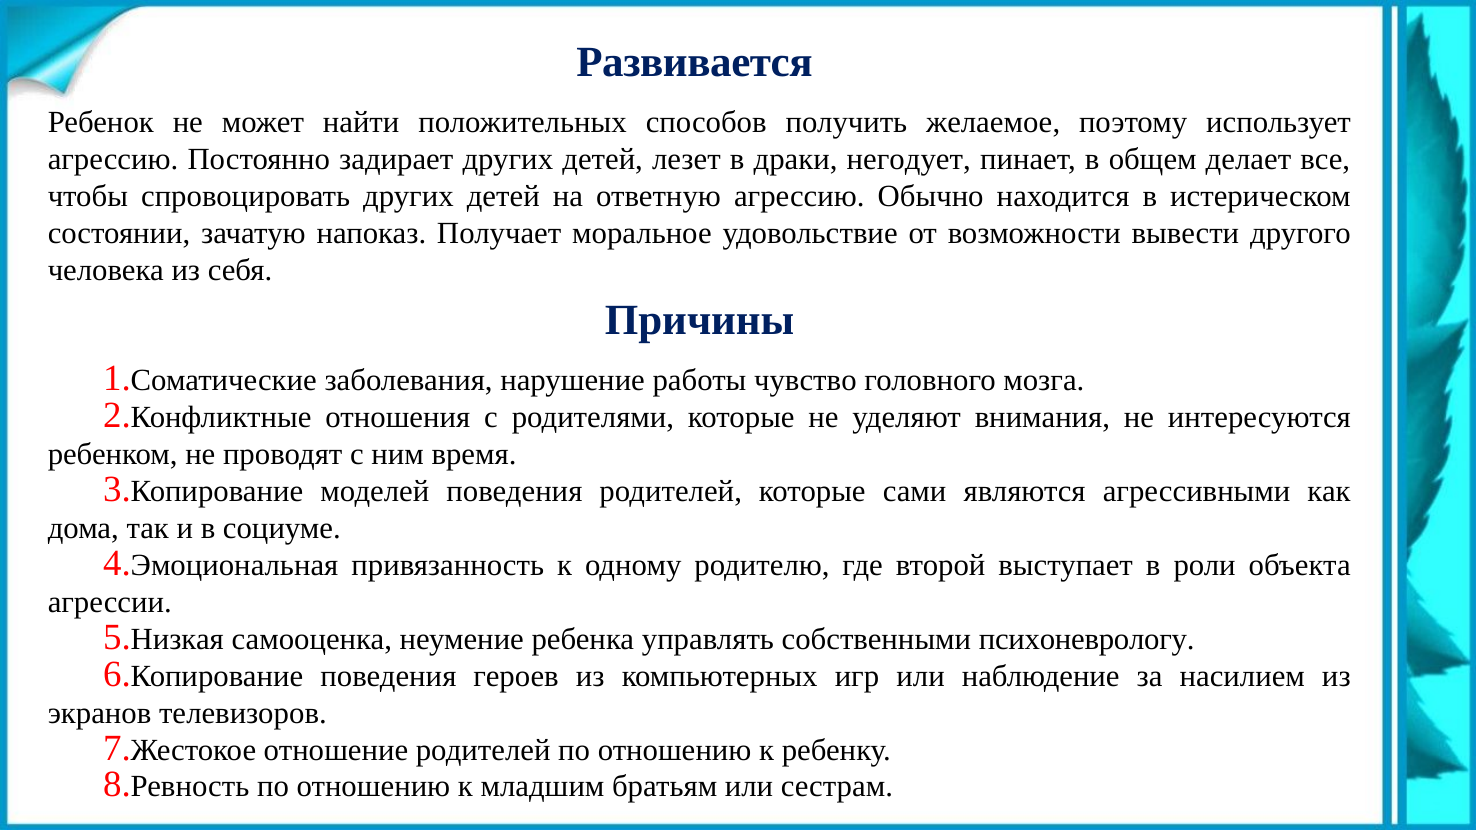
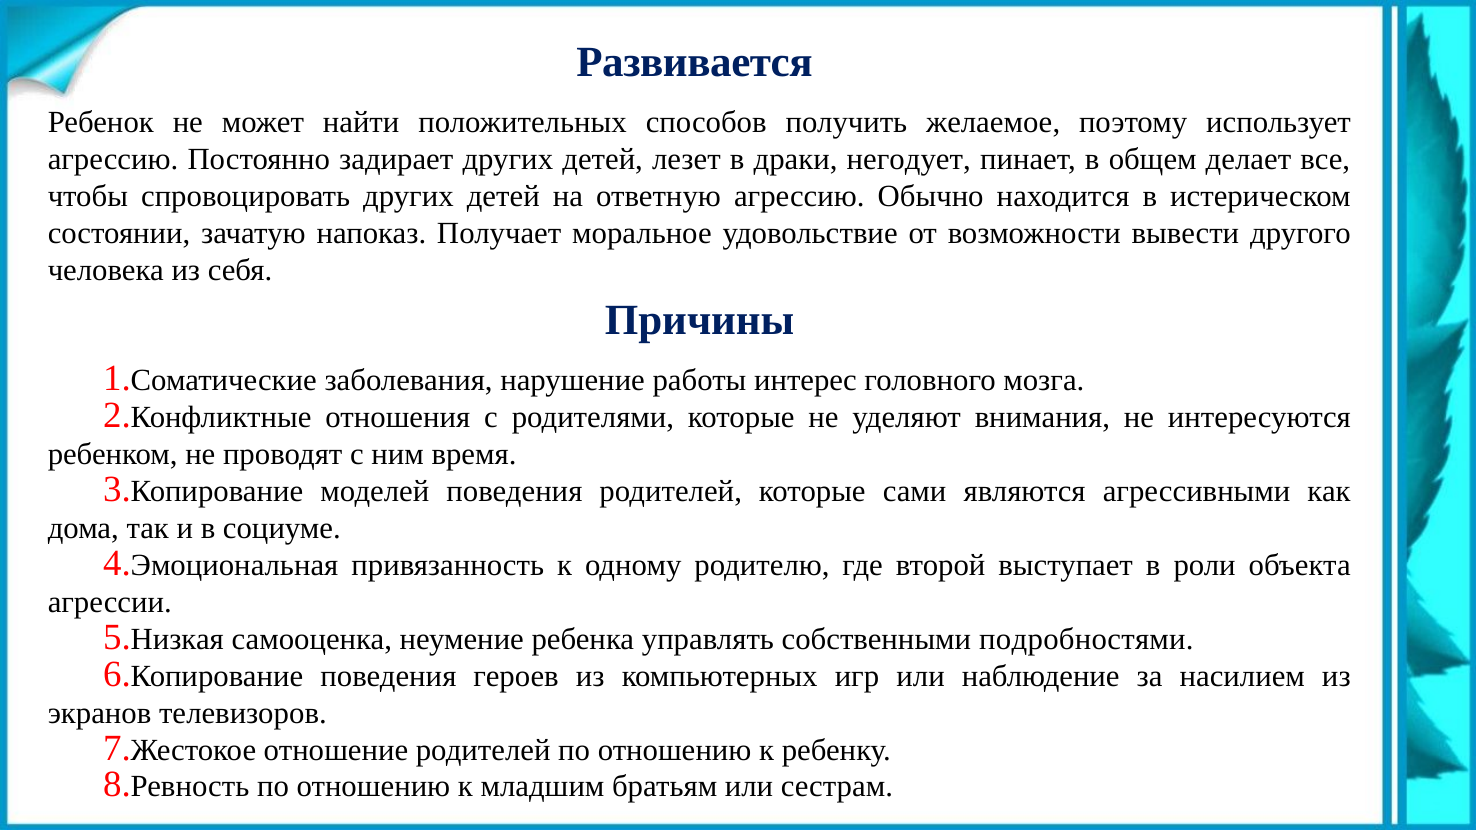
чувство: чувство -> интерес
психоневрологу: психоневрологу -> подробностями
